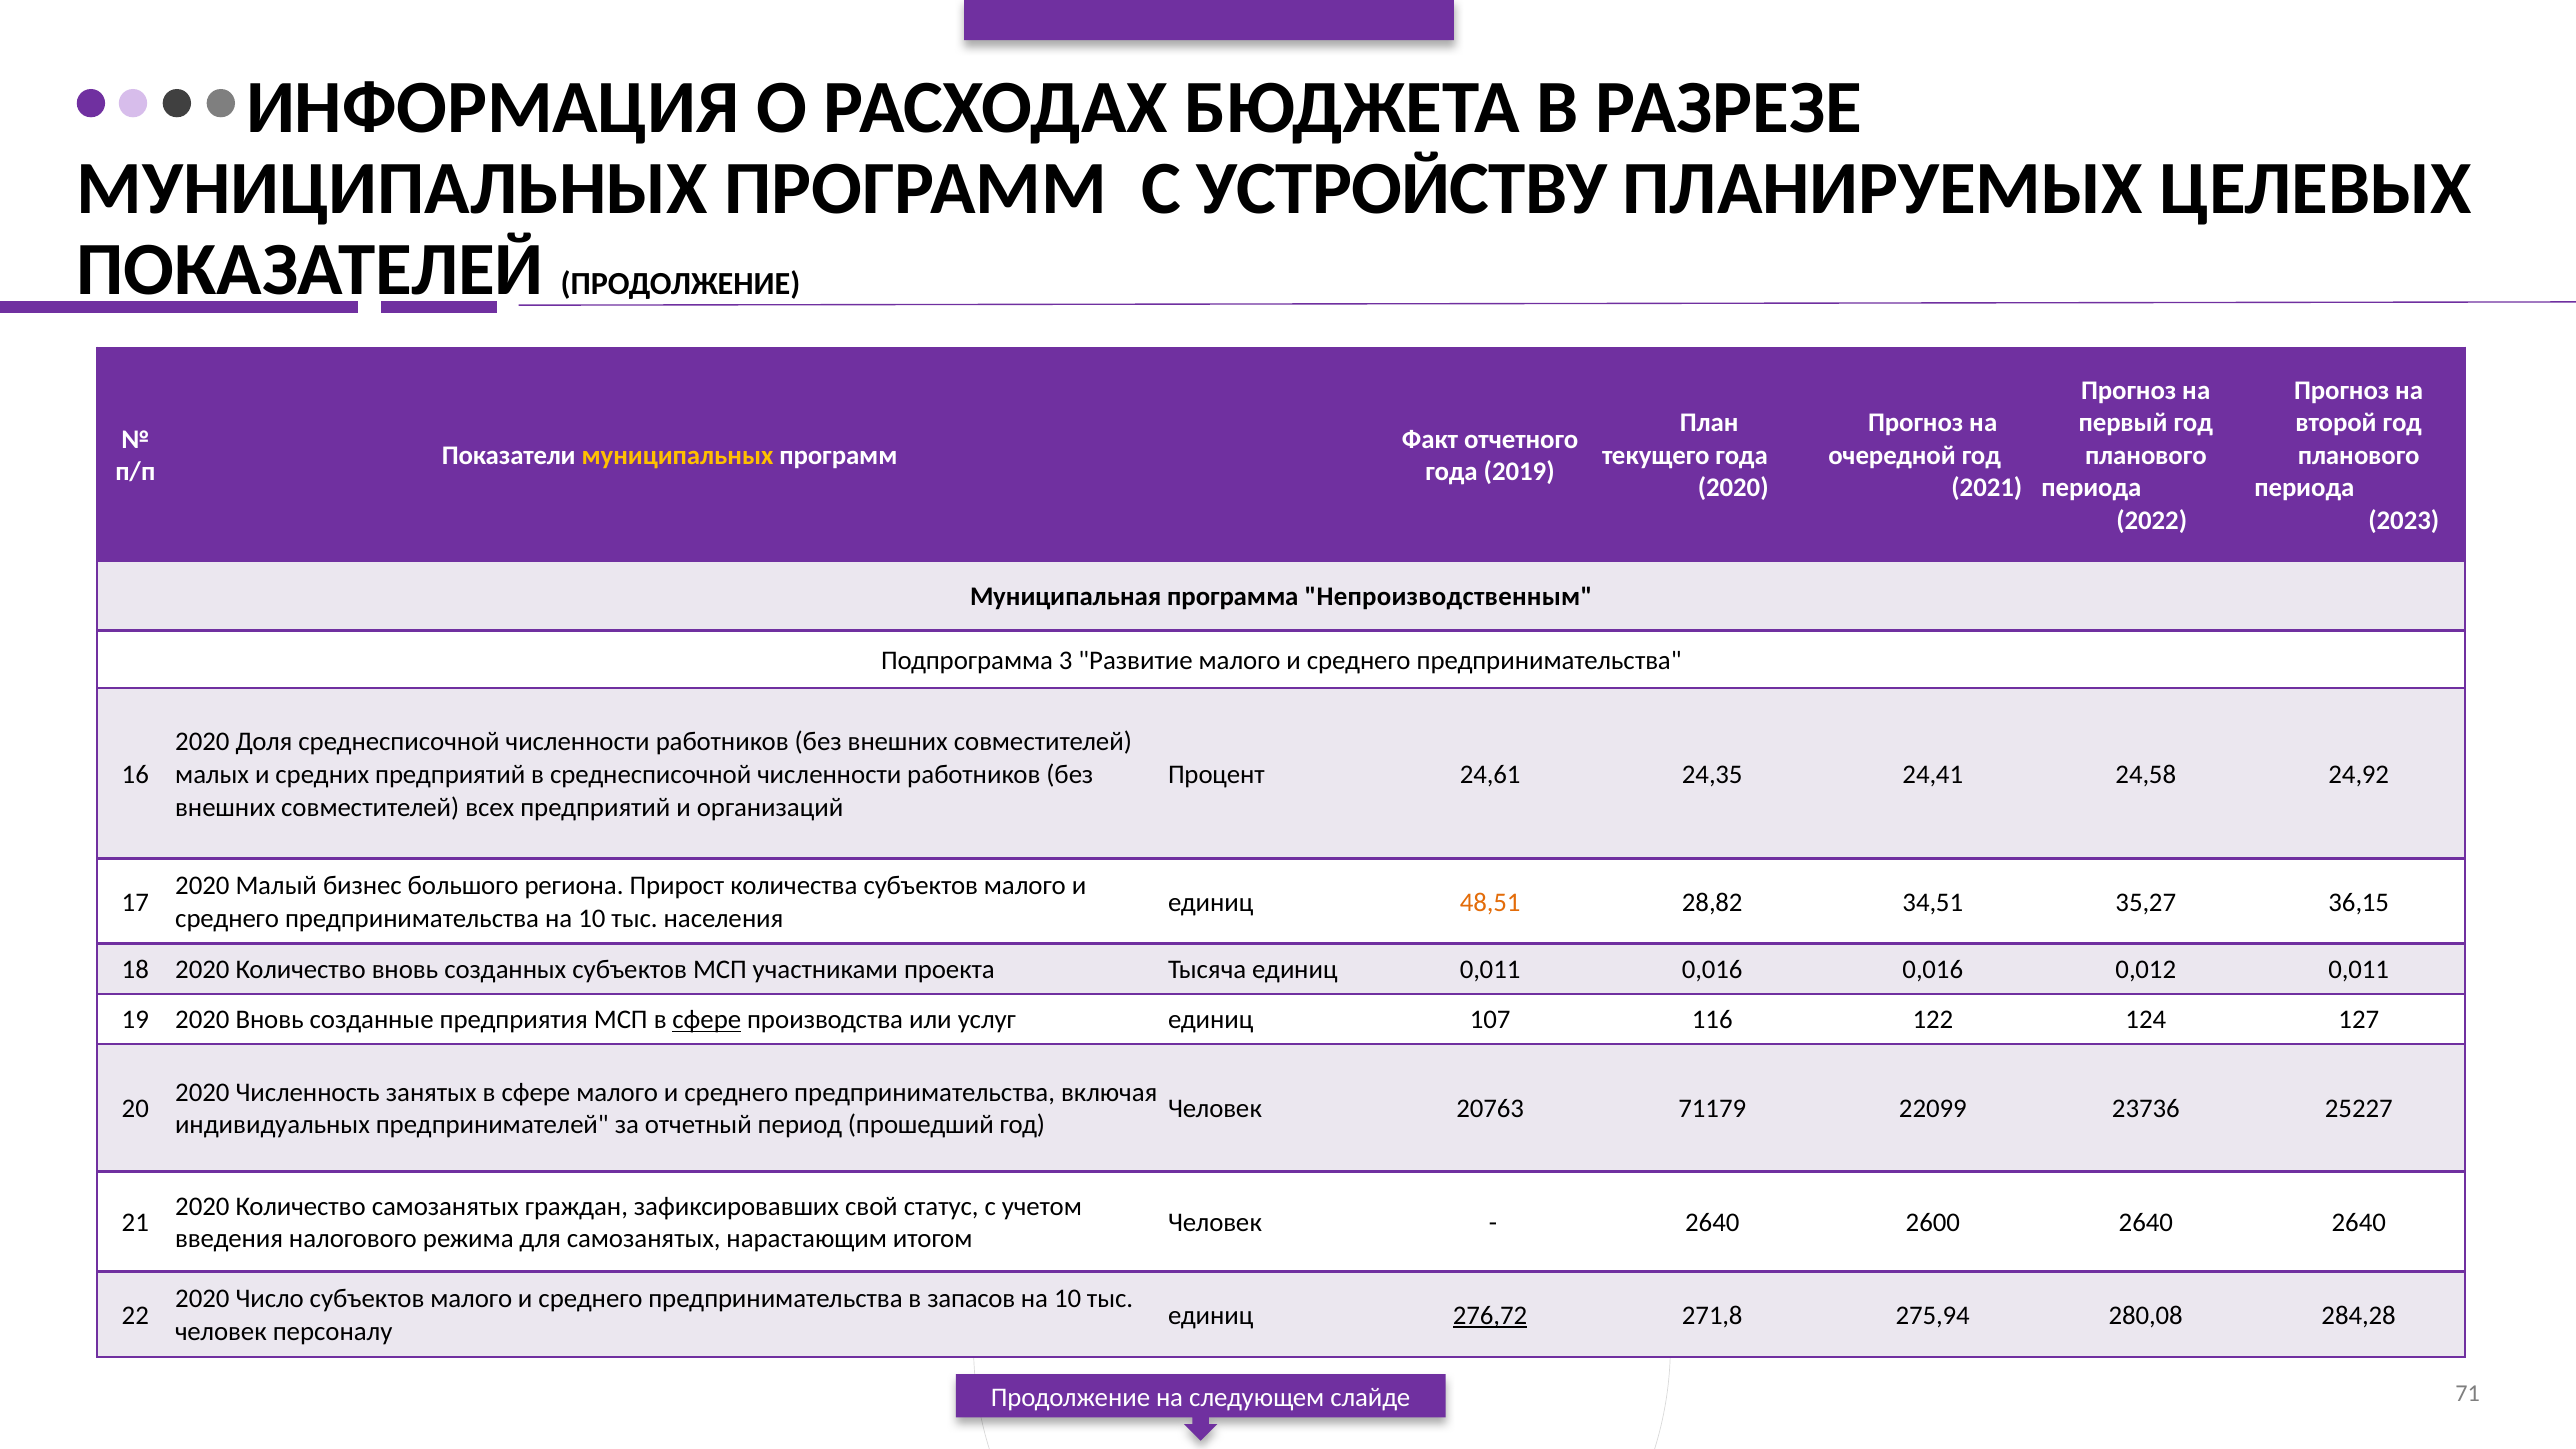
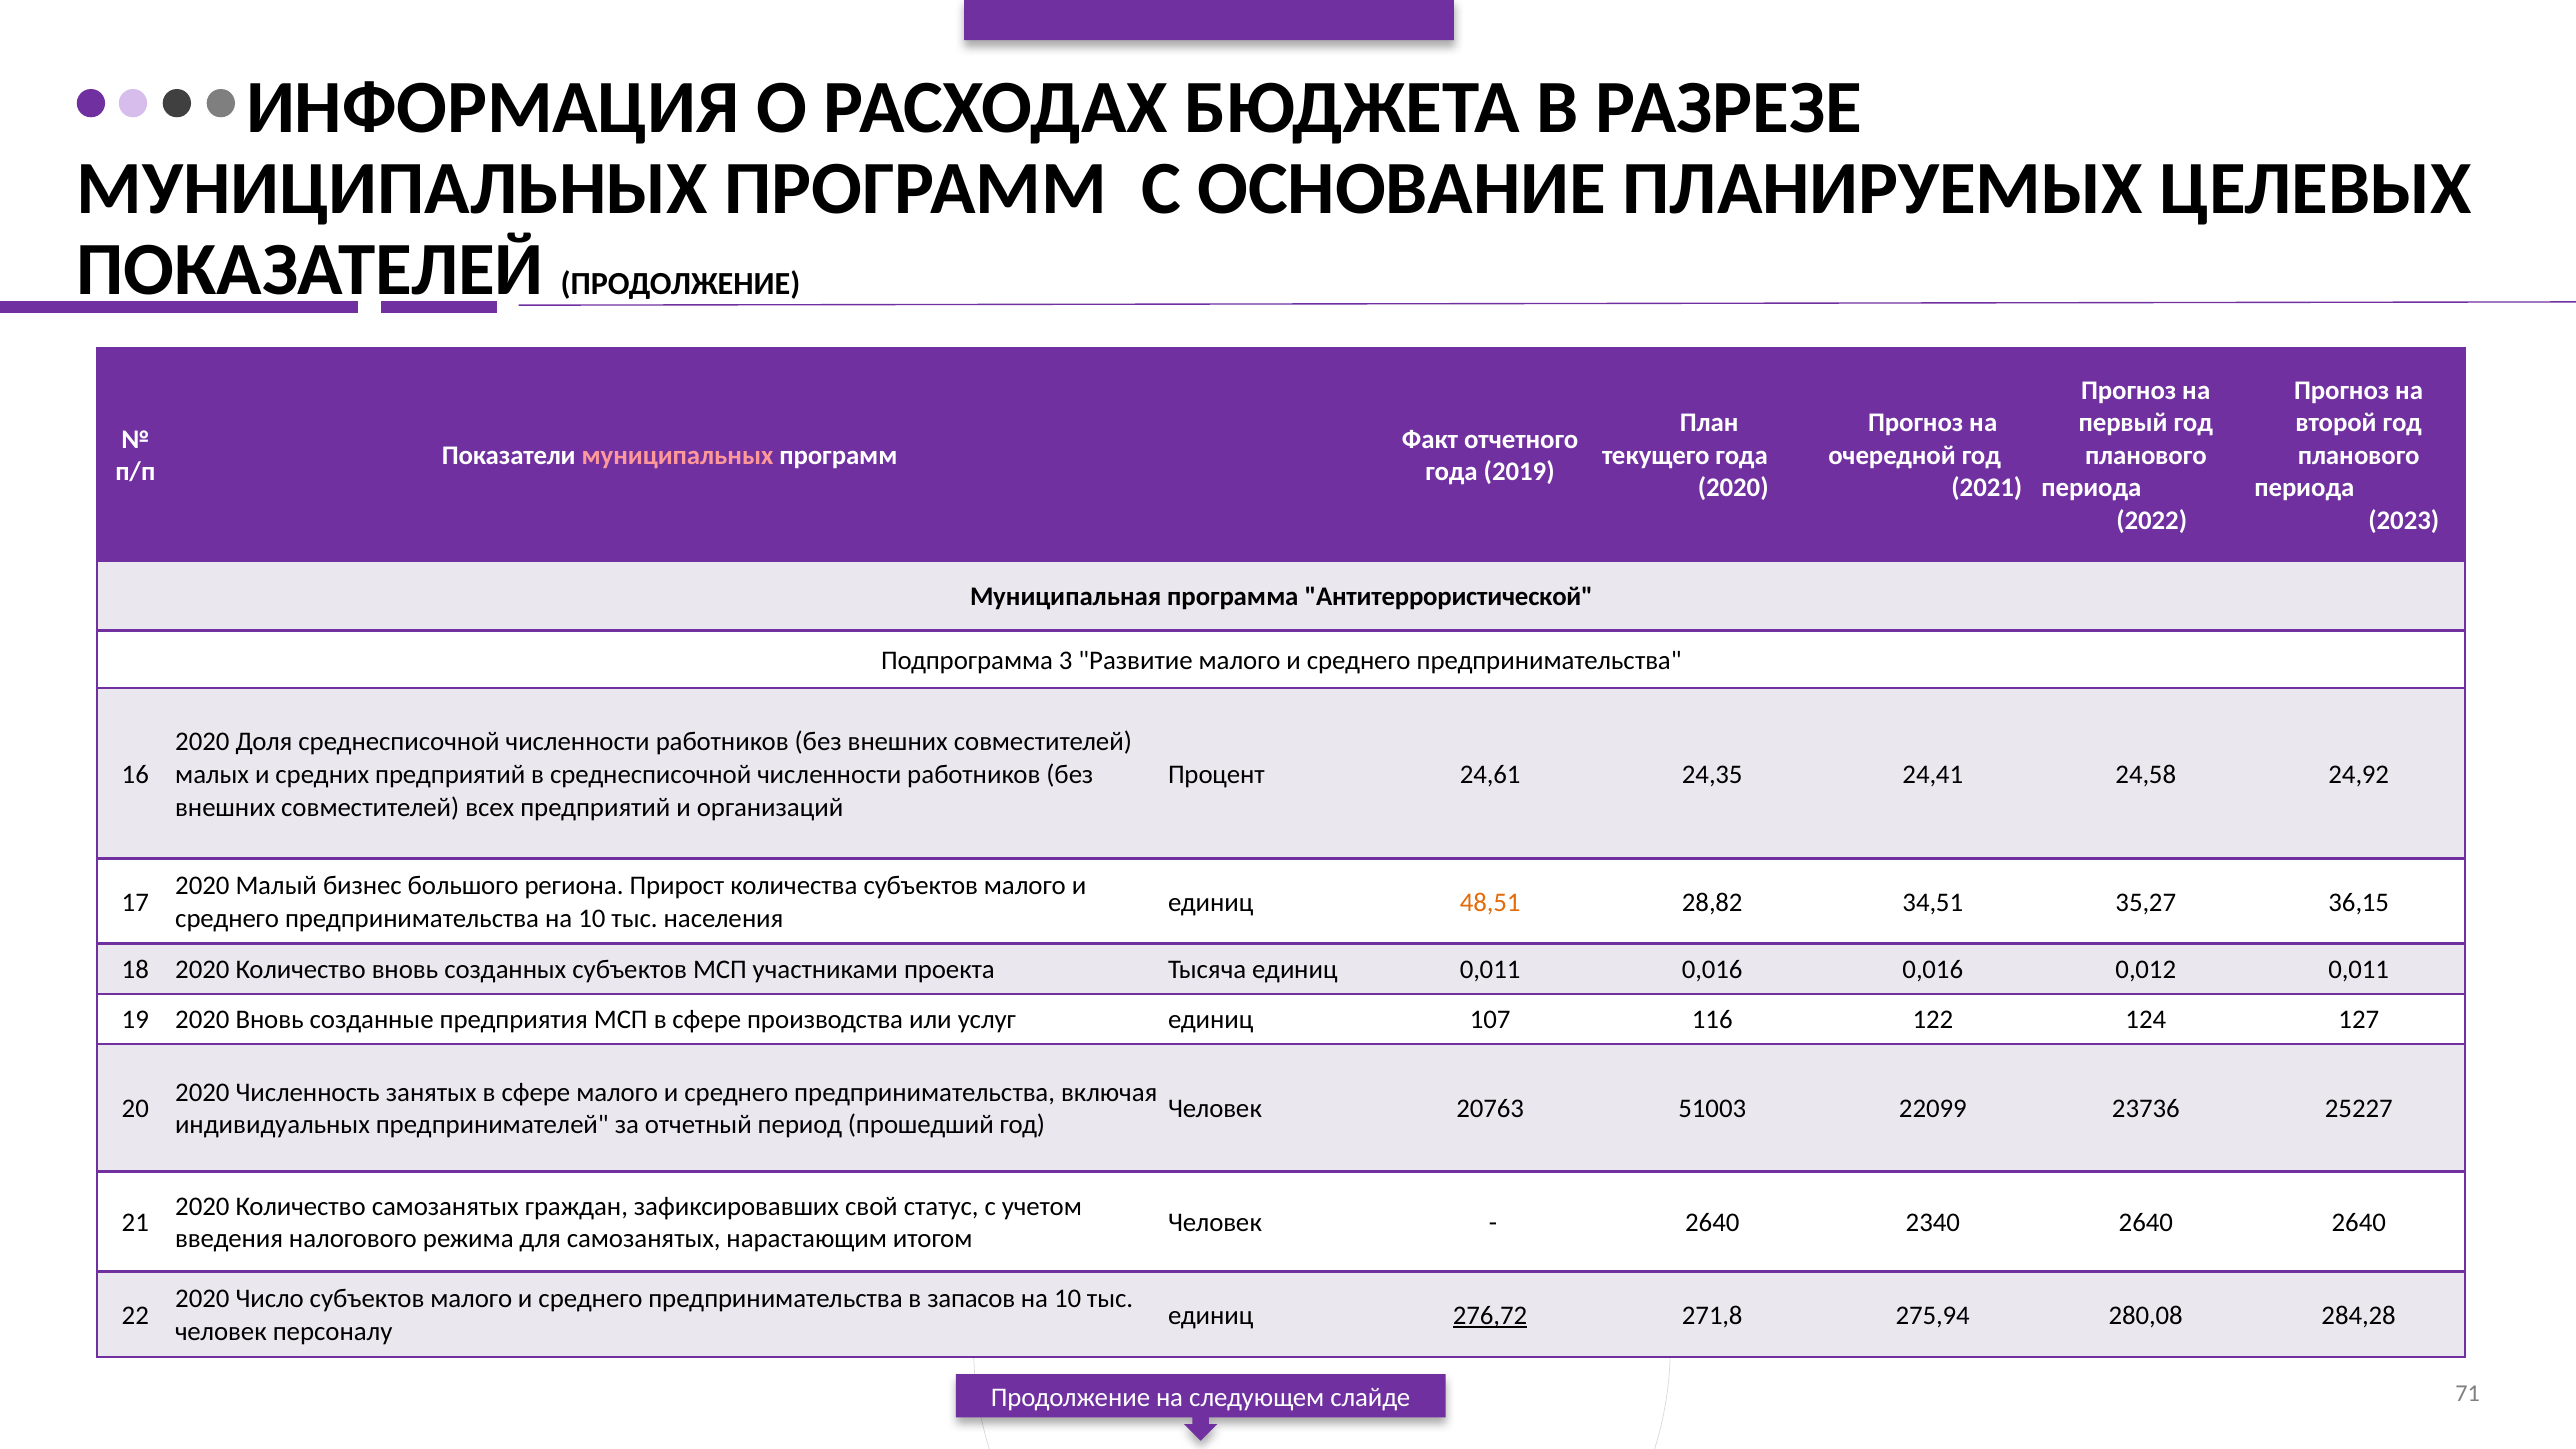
УСТРОЙСТВУ: УСТРОЙСТВУ -> ОСНОВАНИЕ
муниципальных at (677, 455) colour: yellow -> pink
Непроизводственным: Непроизводственным -> Антитеррористической
сфере at (707, 1020) underline: present -> none
71179: 71179 -> 51003
2600: 2600 -> 2340
